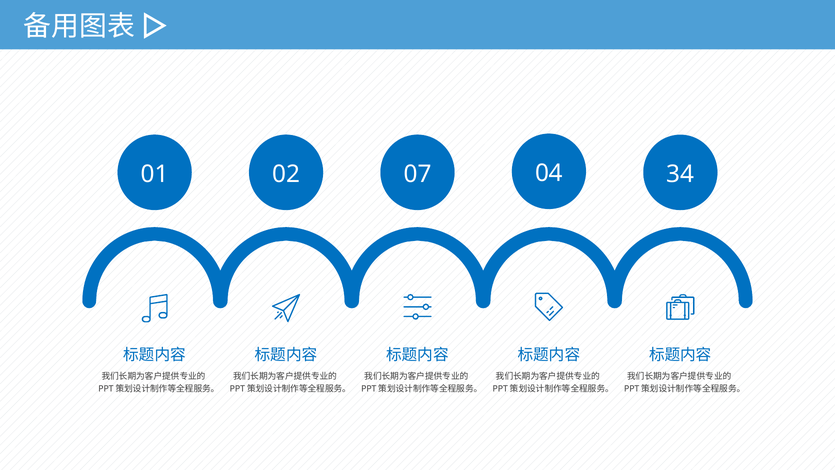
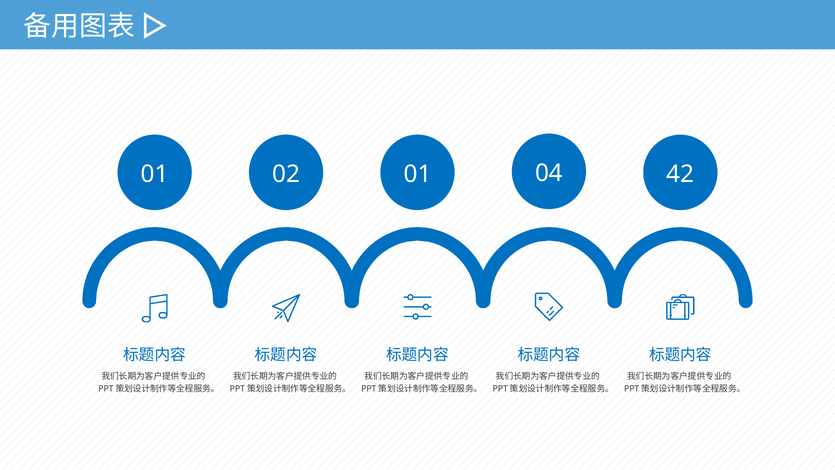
02 07: 07 -> 01
34: 34 -> 42
